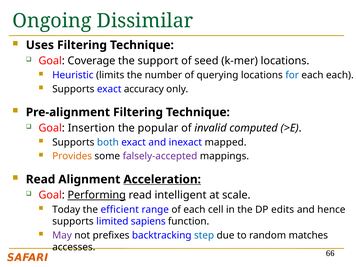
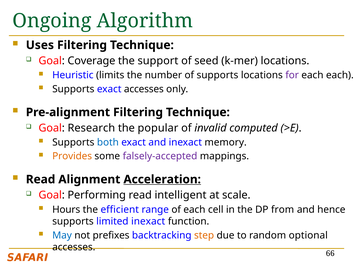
Dissimilar: Dissimilar -> Algorithm
of querying: querying -> supports
for colour: blue -> purple
exact accuracy: accuracy -> accesses
Insertion: Insertion -> Research
mapped: mapped -> memory
Performing underline: present -> none
Today: Today -> Hours
edits: edits -> from
limited sapiens: sapiens -> inexact
May colour: purple -> blue
step colour: blue -> orange
matches: matches -> optional
